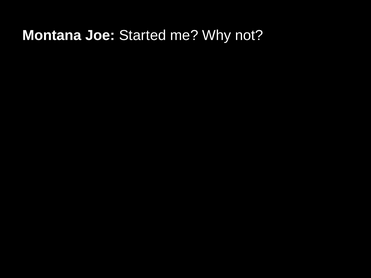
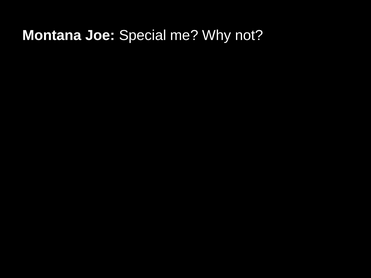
Started: Started -> Special
